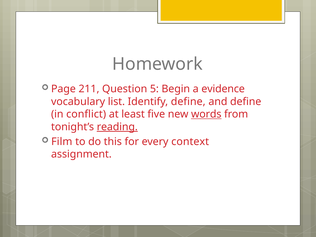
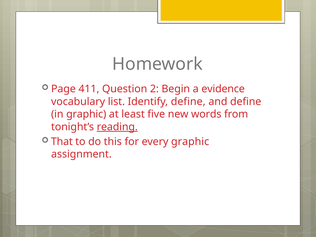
211: 211 -> 411
5: 5 -> 2
in conflict: conflict -> graphic
words underline: present -> none
Film: Film -> That
every context: context -> graphic
